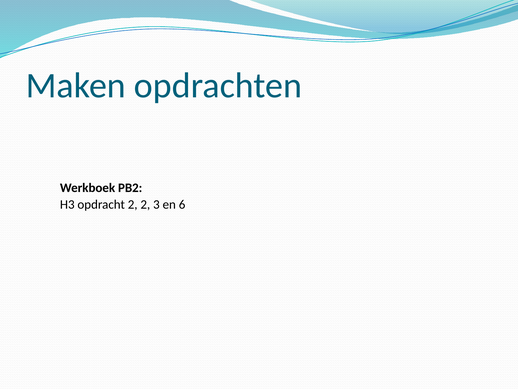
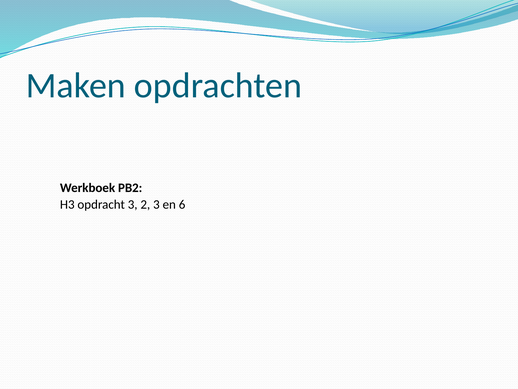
opdracht 2: 2 -> 3
